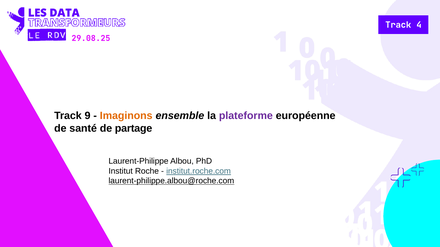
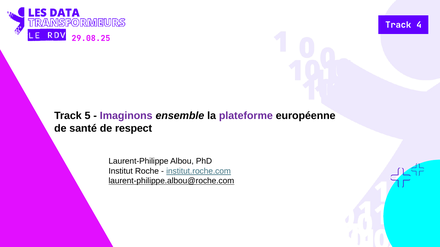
9: 9 -> 5
Imaginons colour: orange -> purple
partage: partage -> respect
